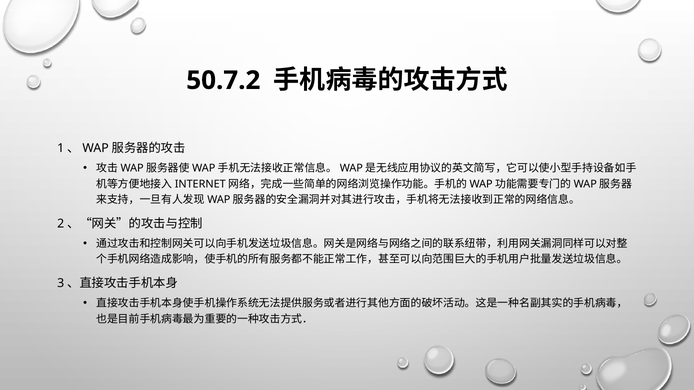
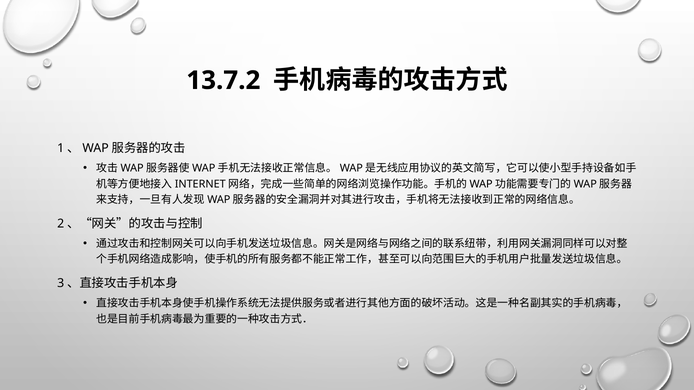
50.7.2: 50.7.2 -> 13.7.2
